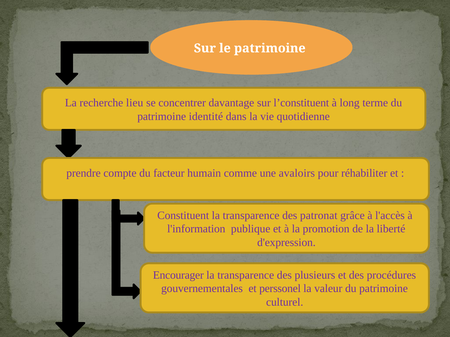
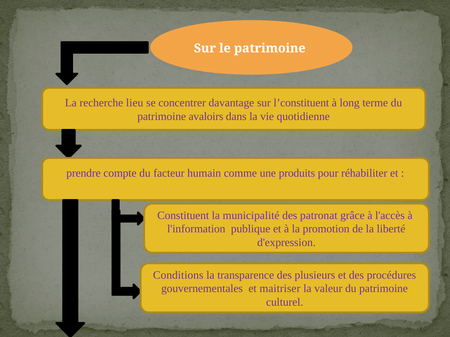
identité: identité -> avaloirs
avaloirs: avaloirs -> produits
transparence at (251, 216): transparence -> municipalité
Encourager: Encourager -> Conditions
perssonel: perssonel -> maitriser
